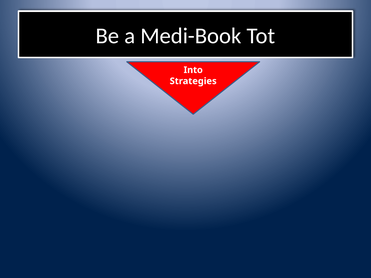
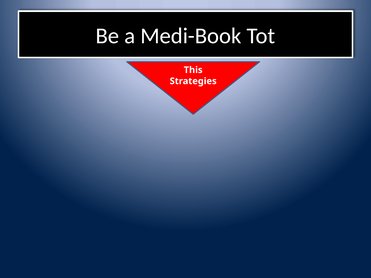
Into: Into -> This
